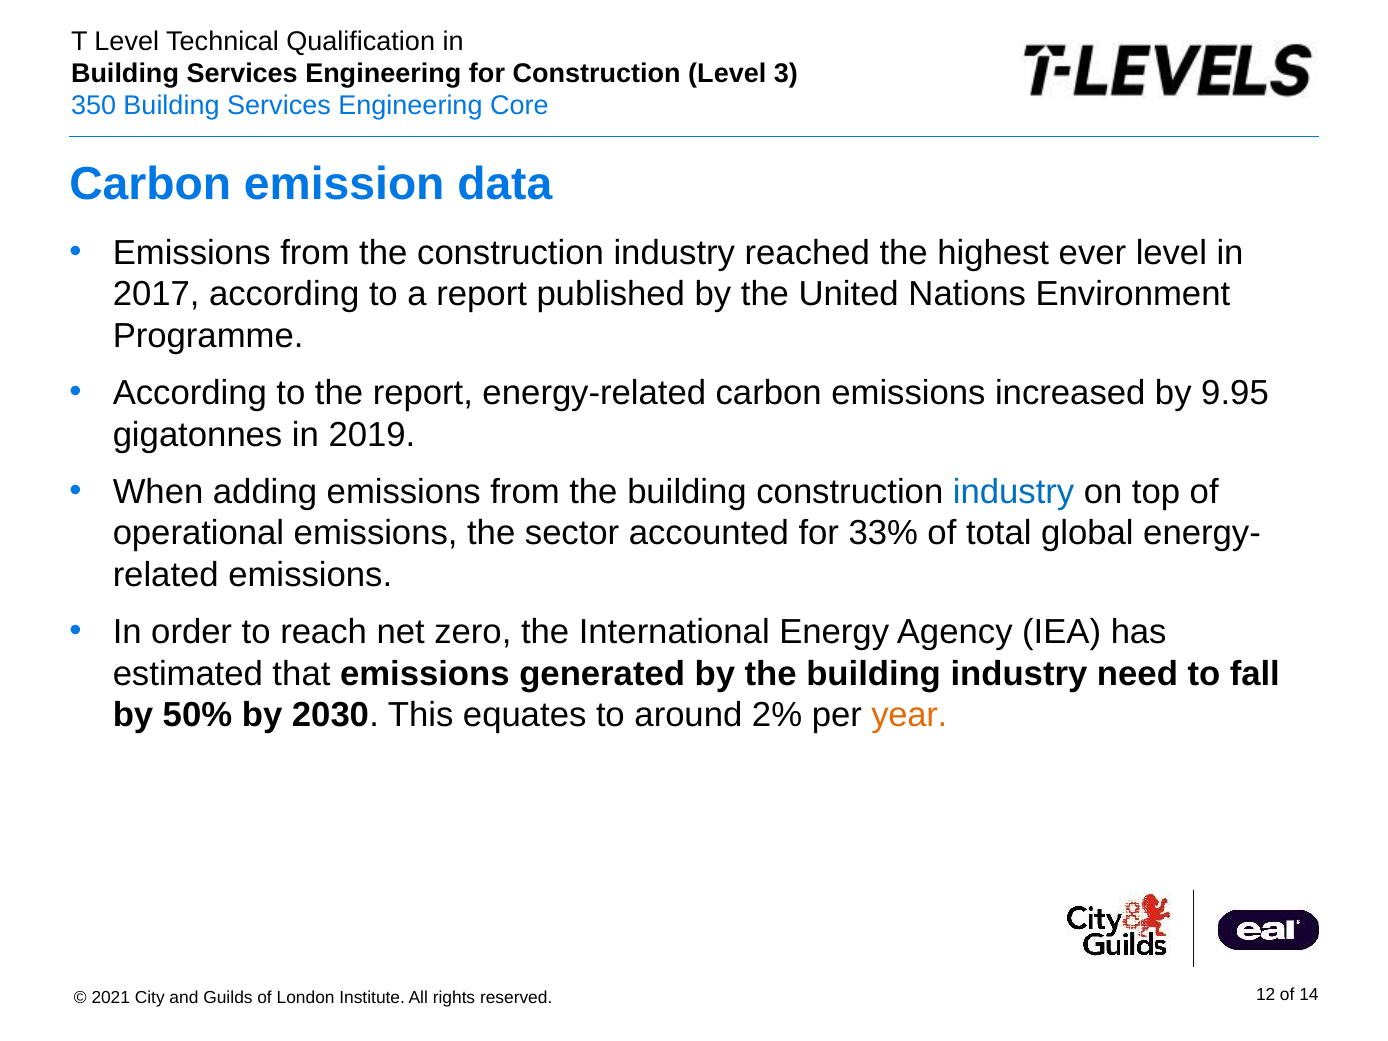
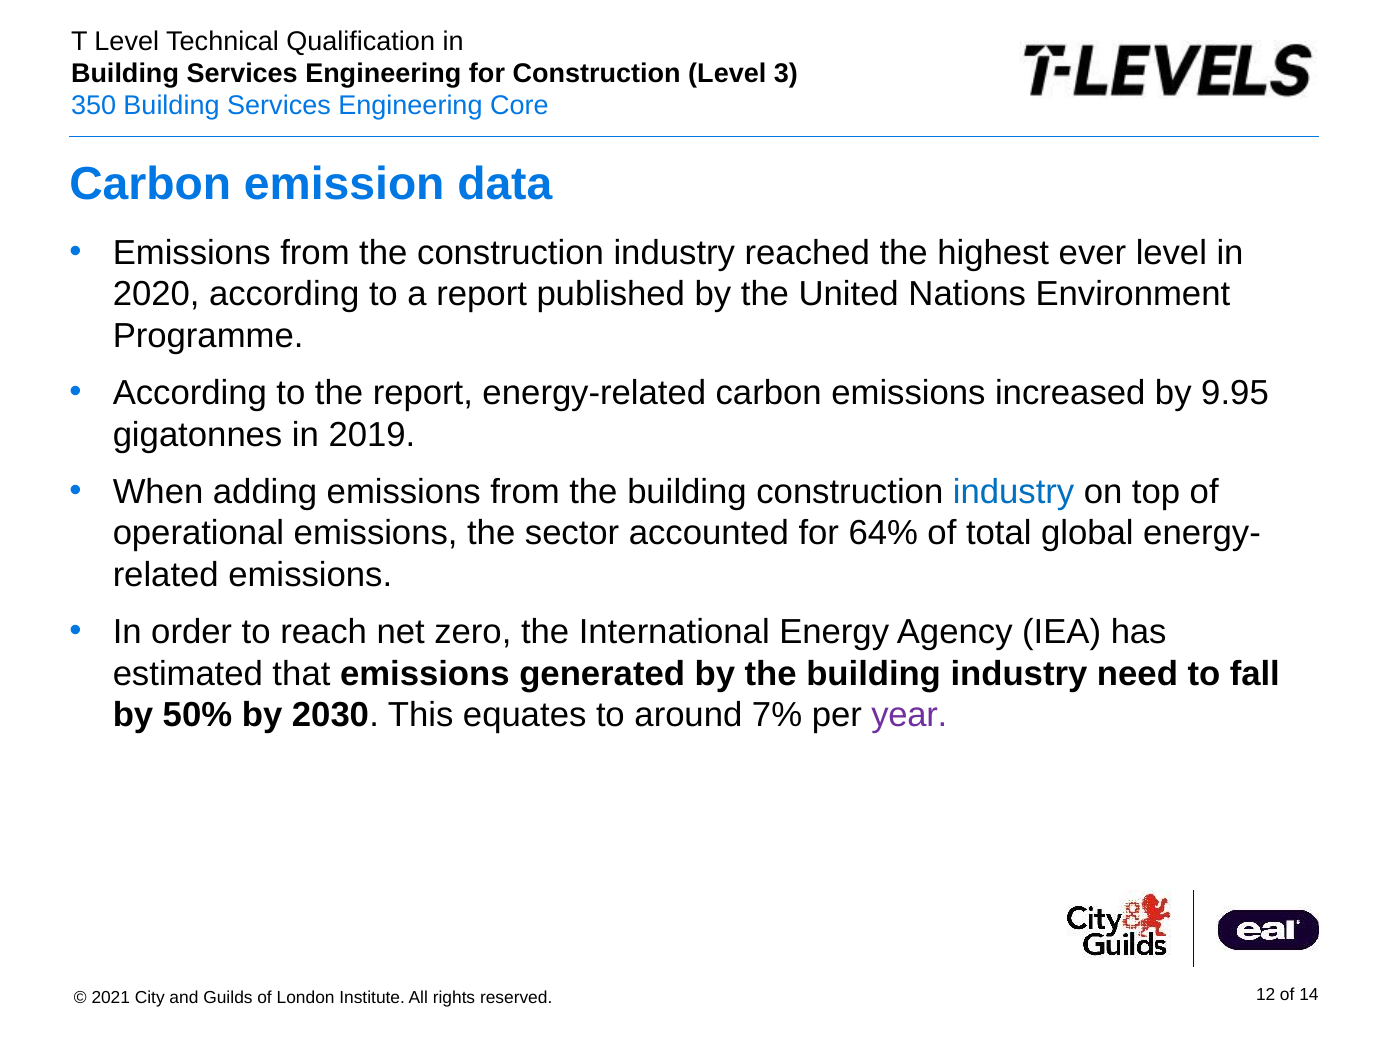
2017: 2017 -> 2020
33%: 33% -> 64%
2%: 2% -> 7%
year colour: orange -> purple
